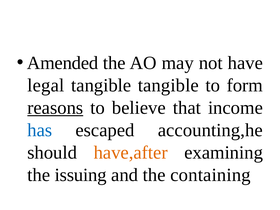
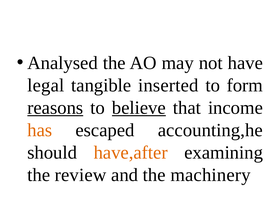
Amended: Amended -> Analysed
tangible tangible: tangible -> inserted
believe underline: none -> present
has colour: blue -> orange
issuing: issuing -> review
containing: containing -> machinery
